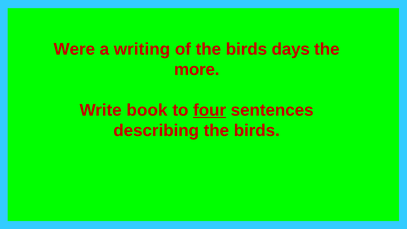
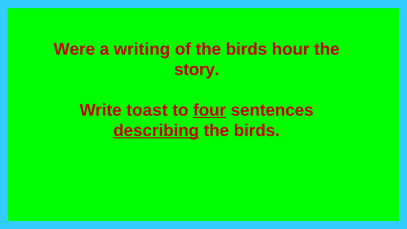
days: days -> hour
more: more -> story
book: book -> toast
describing underline: none -> present
